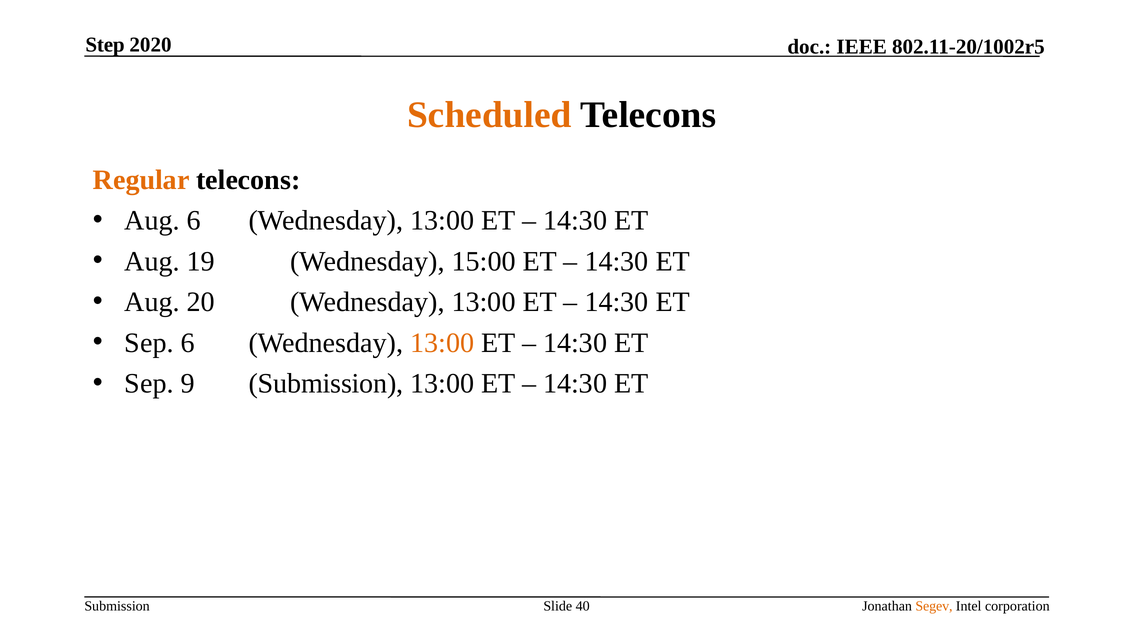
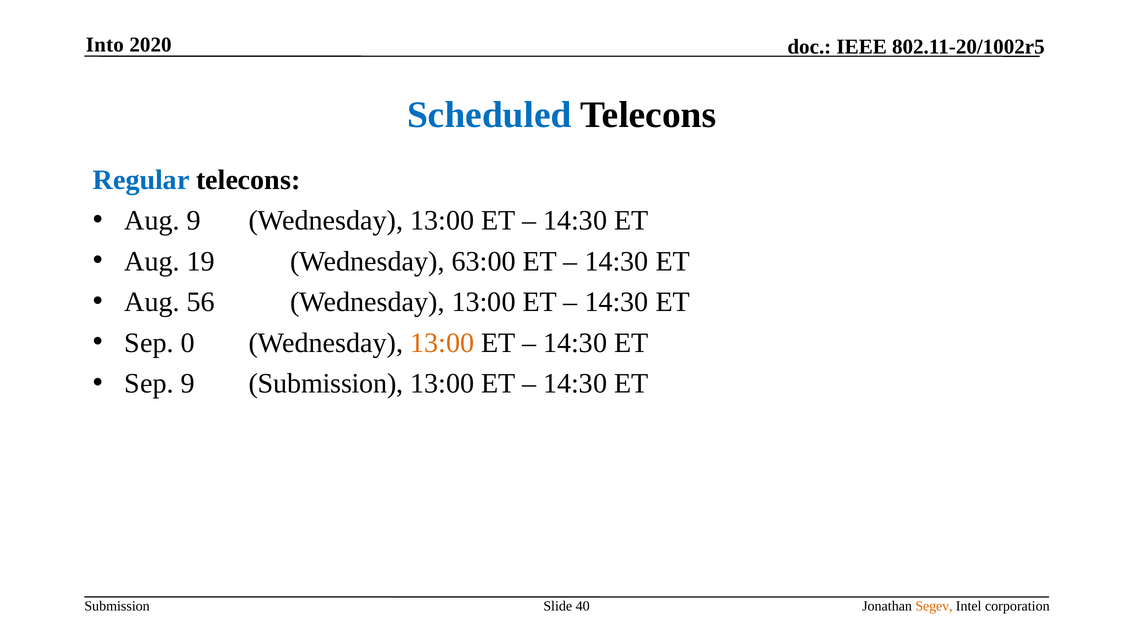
Step: Step -> Into
Scheduled colour: orange -> blue
Regular colour: orange -> blue
Aug 6: 6 -> 9
15:00: 15:00 -> 63:00
20: 20 -> 56
Sep 6: 6 -> 0
